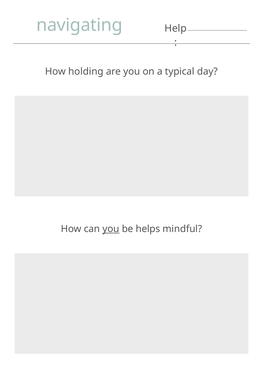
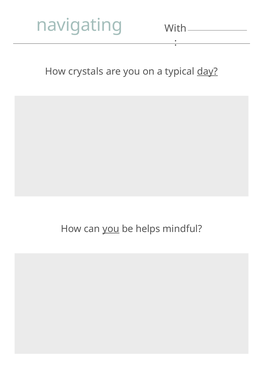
Help: Help -> With
holding: holding -> crystals
day underline: none -> present
